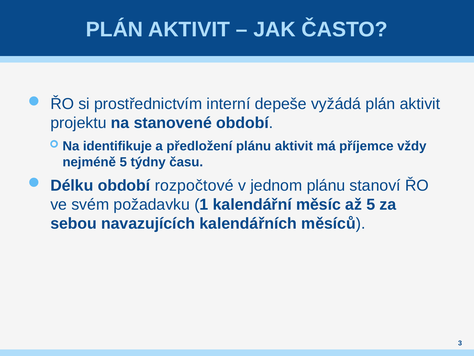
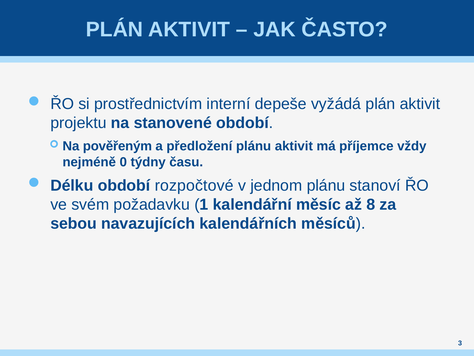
identifikuje: identifikuje -> pověřeným
nejméně 5: 5 -> 0
až 5: 5 -> 8
